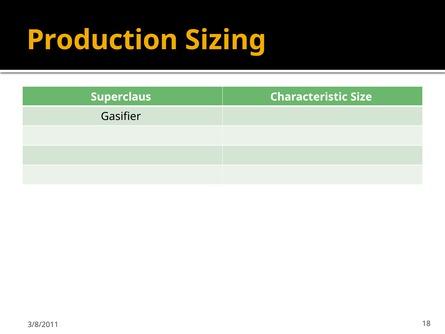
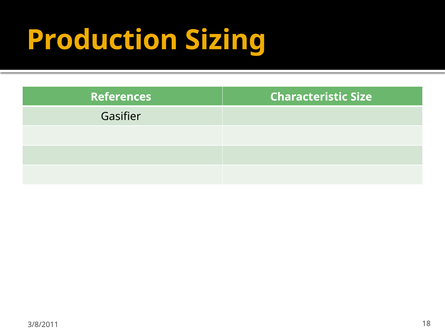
Superclaus: Superclaus -> References
